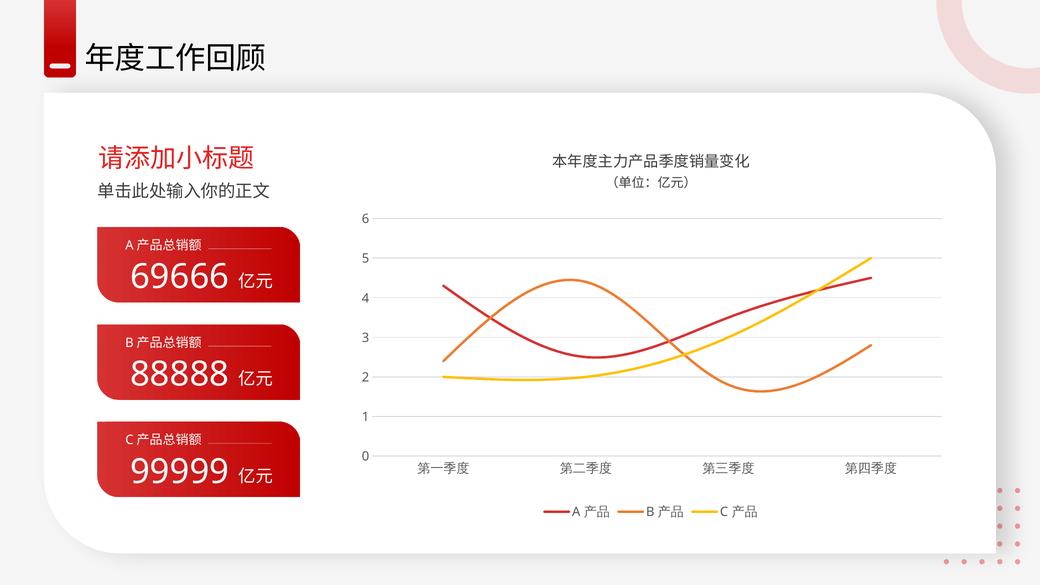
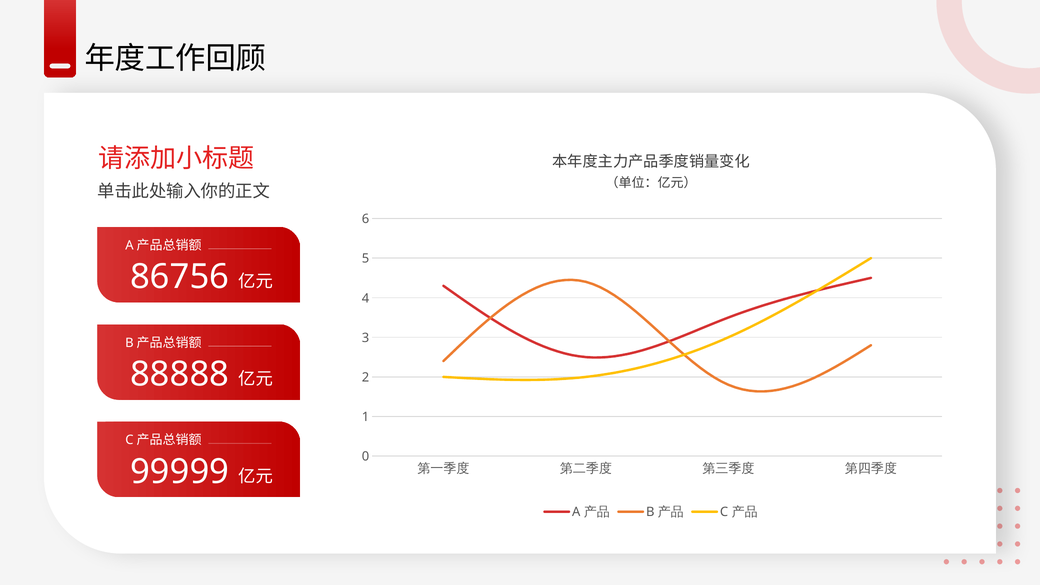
69666: 69666 -> 86756
